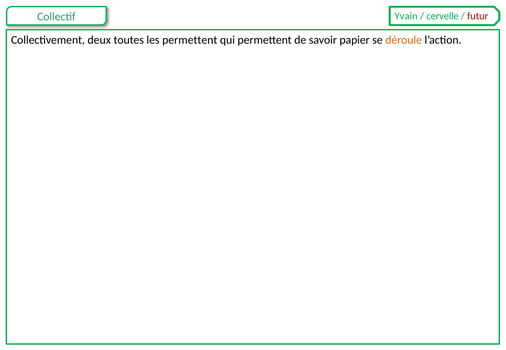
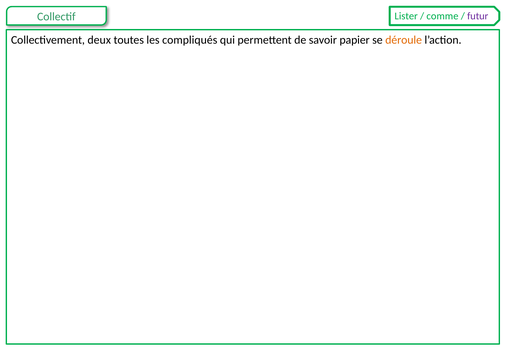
Yvain: Yvain -> Lister
cervelle: cervelle -> comme
futur colour: red -> purple
les permettent: permettent -> compliqués
